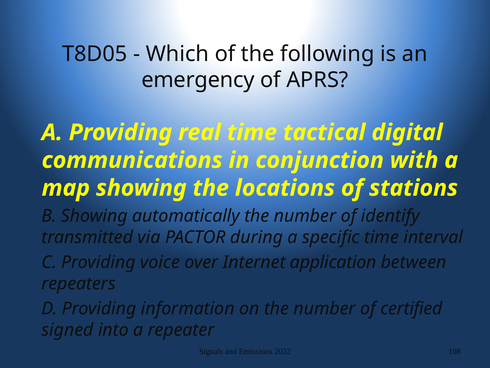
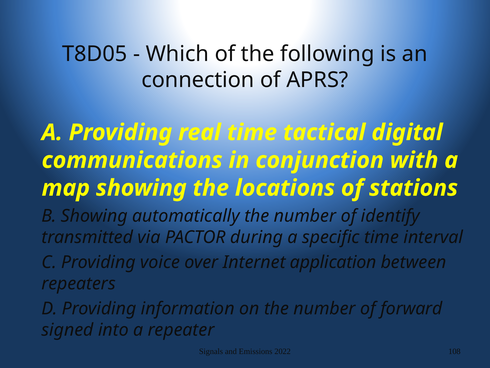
emergency: emergency -> connection
certified: certified -> forward
